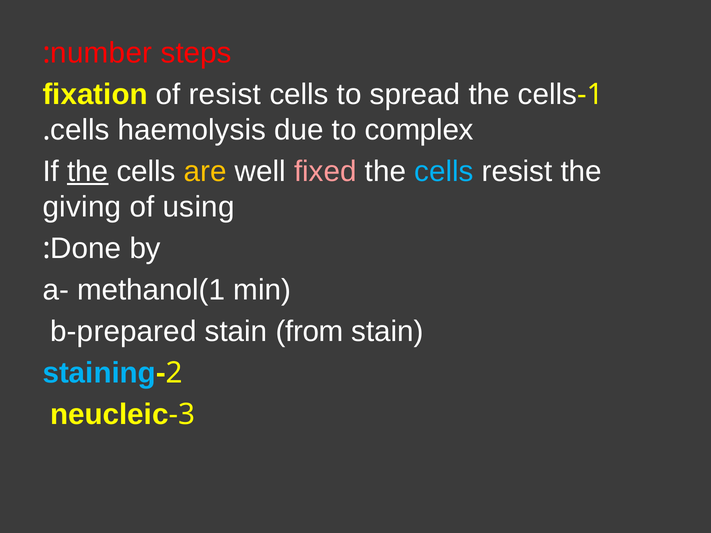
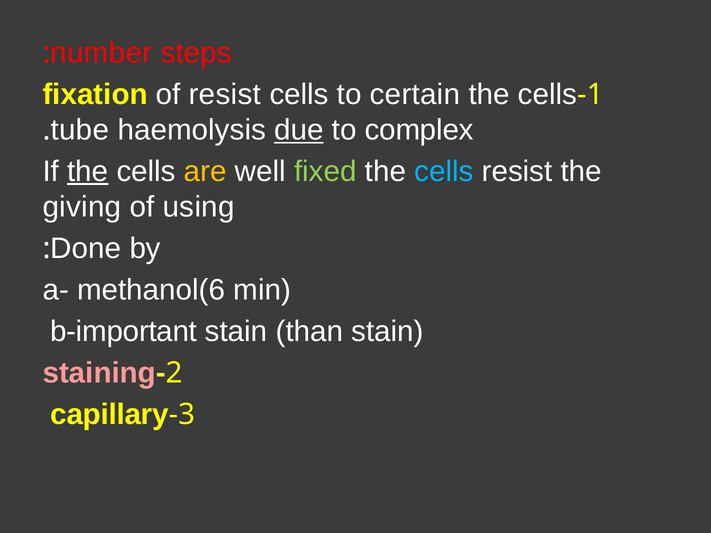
spread: spread -> certain
cells at (80, 130): cells -> tube
due underline: none -> present
fixed colour: pink -> light green
methanol(1: methanol(1 -> methanol(6
b-prepared: b-prepared -> b-important
from: from -> than
staining colour: light blue -> pink
neucleic: neucleic -> capillary
